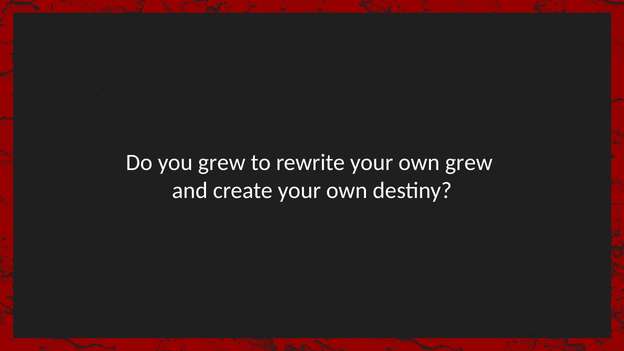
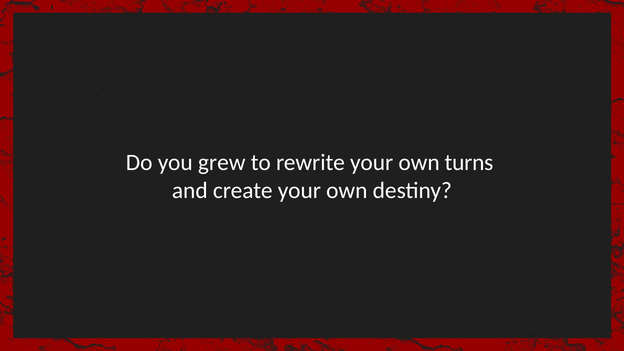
own grew: grew -> turns
